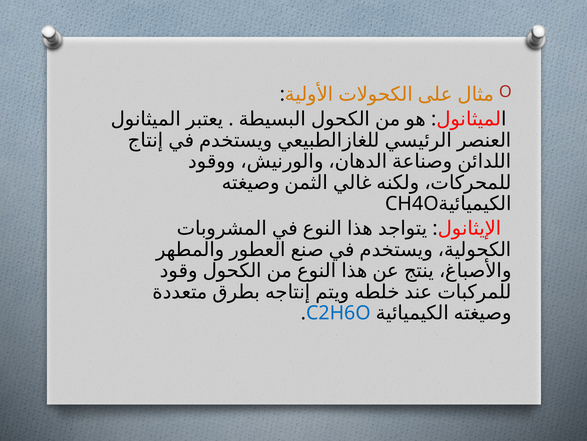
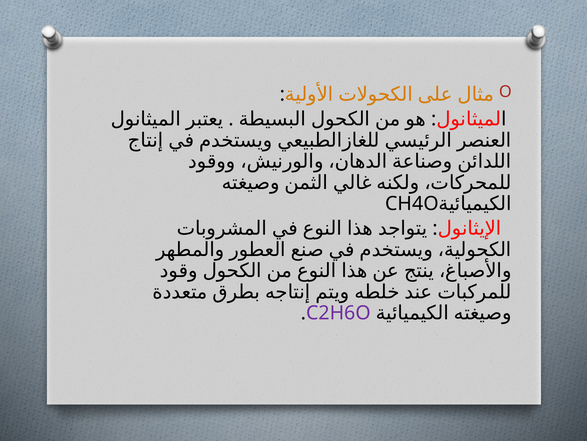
C2H6O colour: blue -> purple
